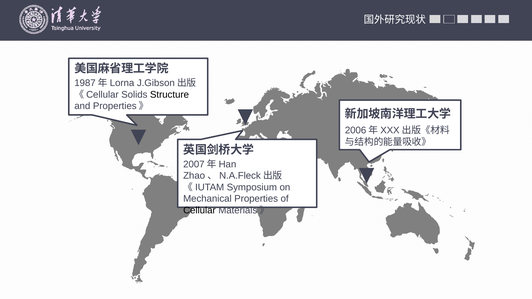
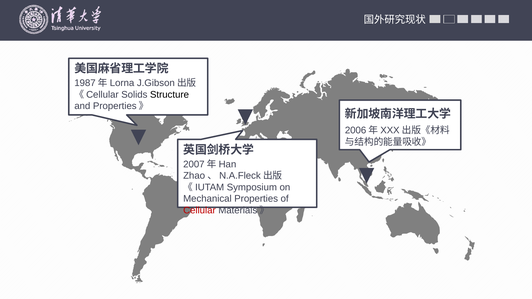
Cellular colour: black -> red
